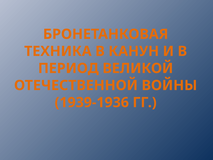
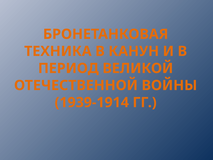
1939-1936: 1939-1936 -> 1939-1914
